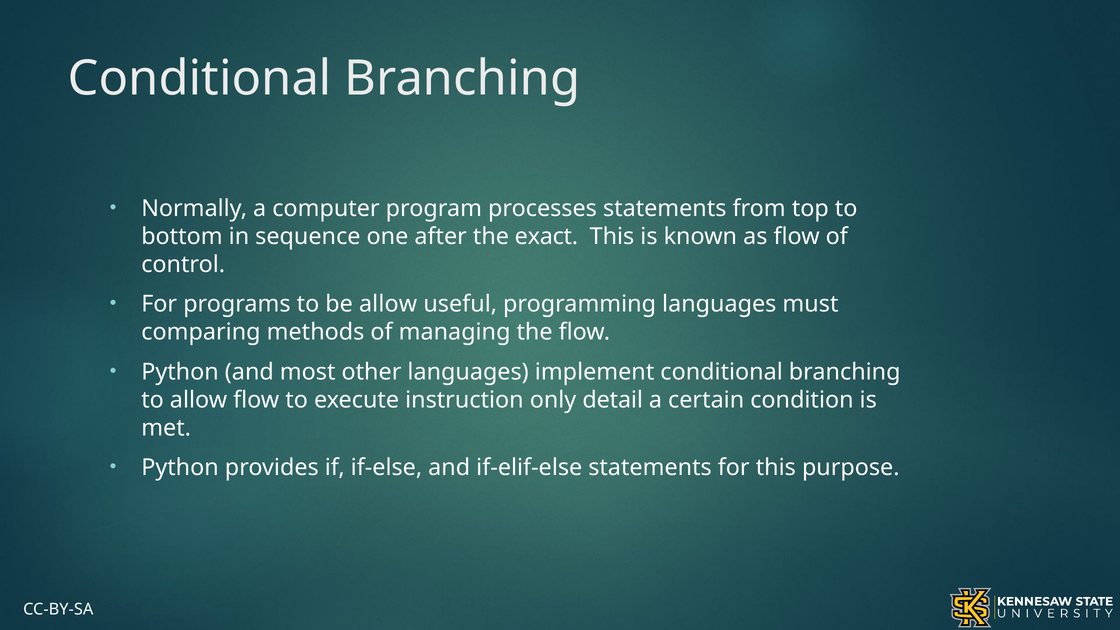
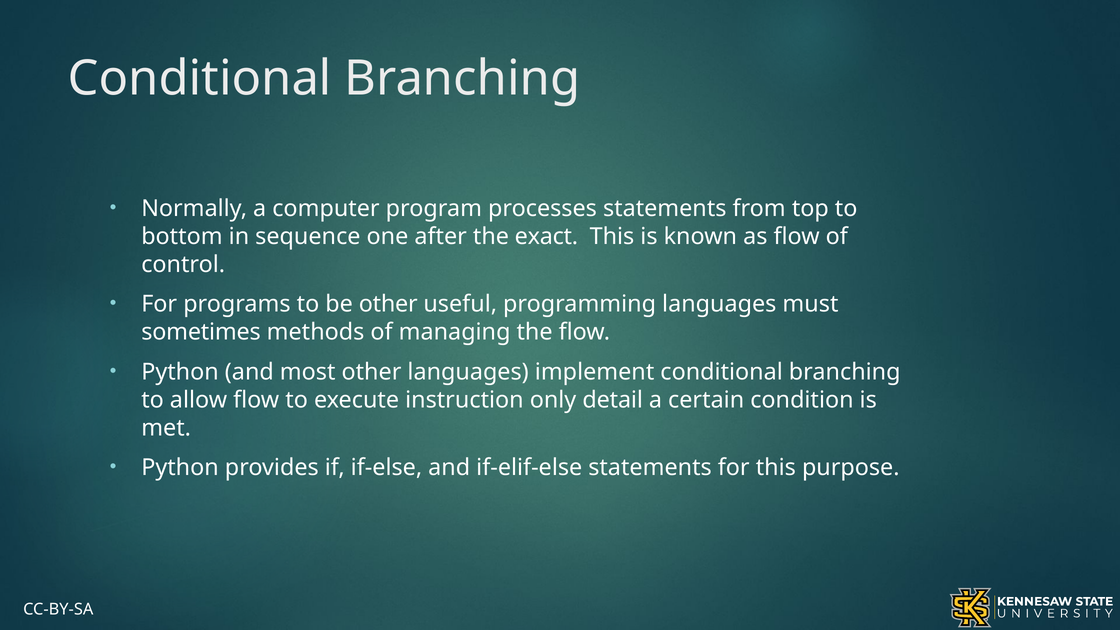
be allow: allow -> other
comparing: comparing -> sometimes
